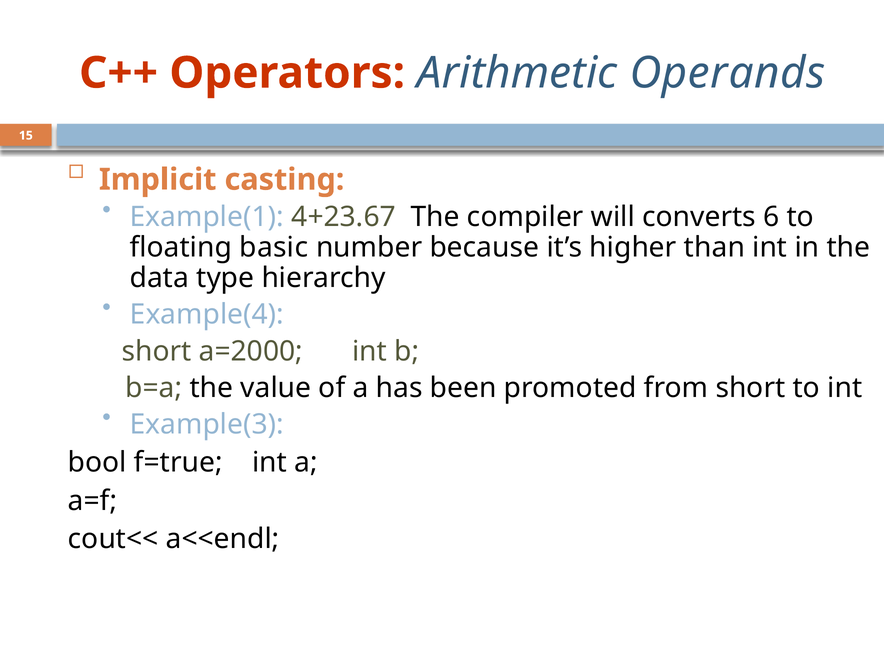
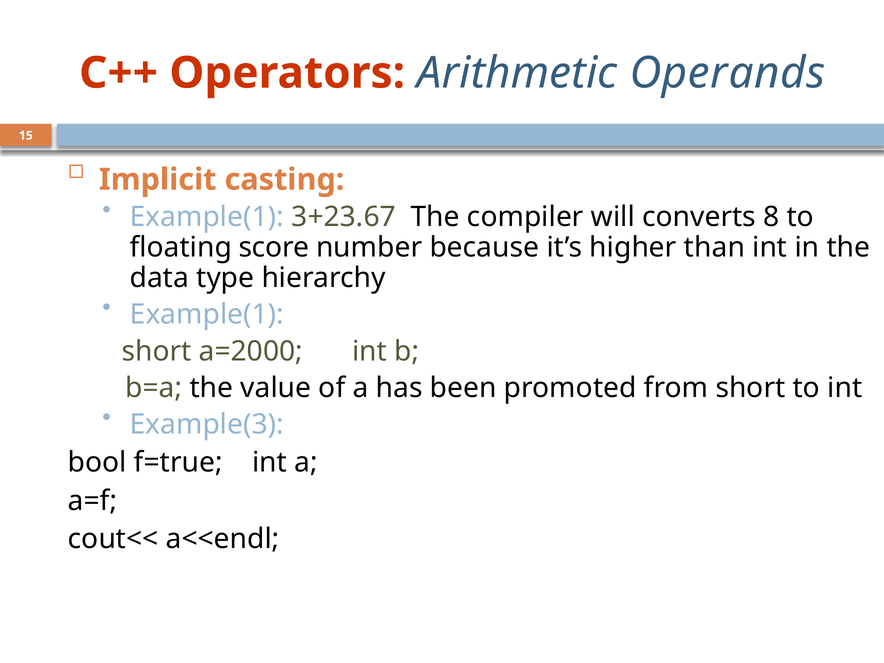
4+23.67: 4+23.67 -> 3+23.67
6: 6 -> 8
basic: basic -> score
Example(4 at (207, 315): Example(4 -> Example(1
